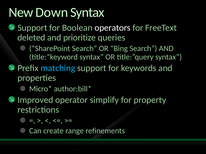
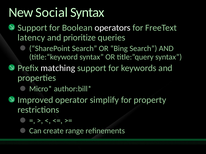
Down: Down -> Social
deleted: deleted -> latency
matching colour: light blue -> white
